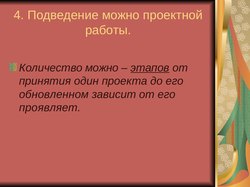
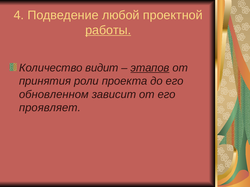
Подведение можно: можно -> любой
работы underline: none -> present
Количество можно: можно -> видит
один: один -> роли
